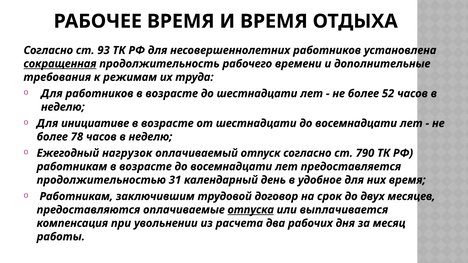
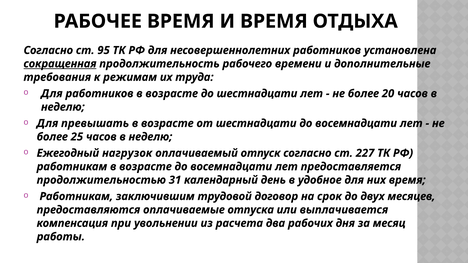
93: 93 -> 95
52: 52 -> 20
инициативе: инициативе -> превышать
78: 78 -> 25
790: 790 -> 227
отпуска underline: present -> none
